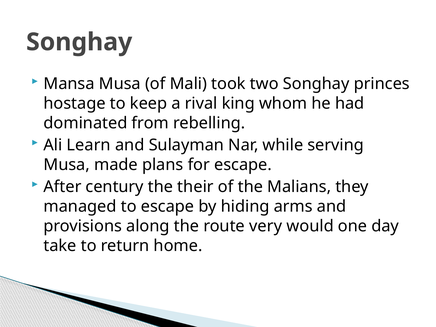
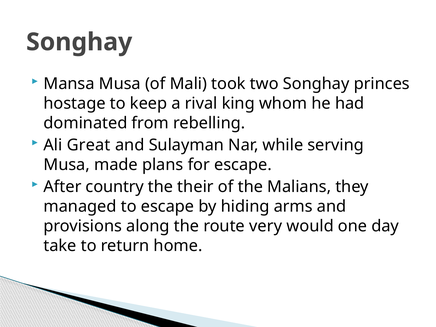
Learn: Learn -> Great
century: century -> country
